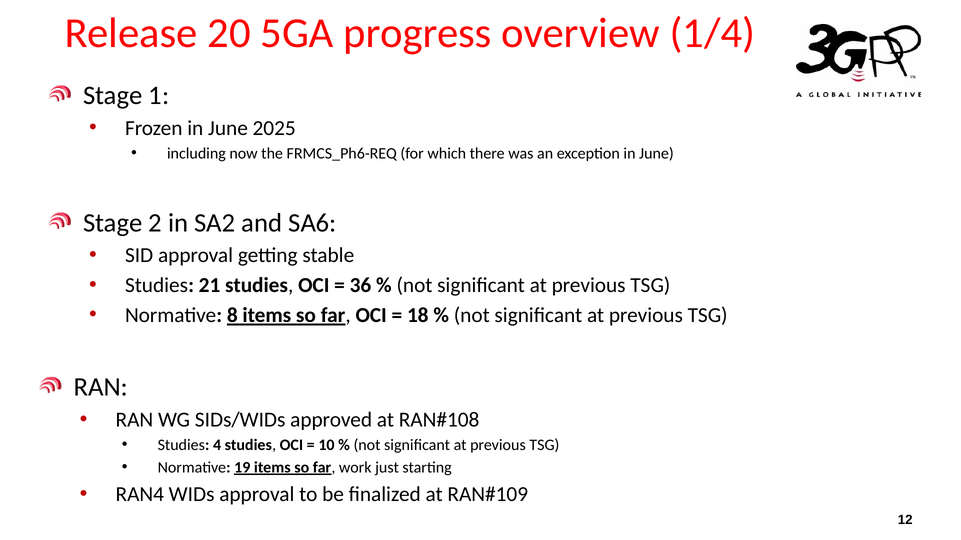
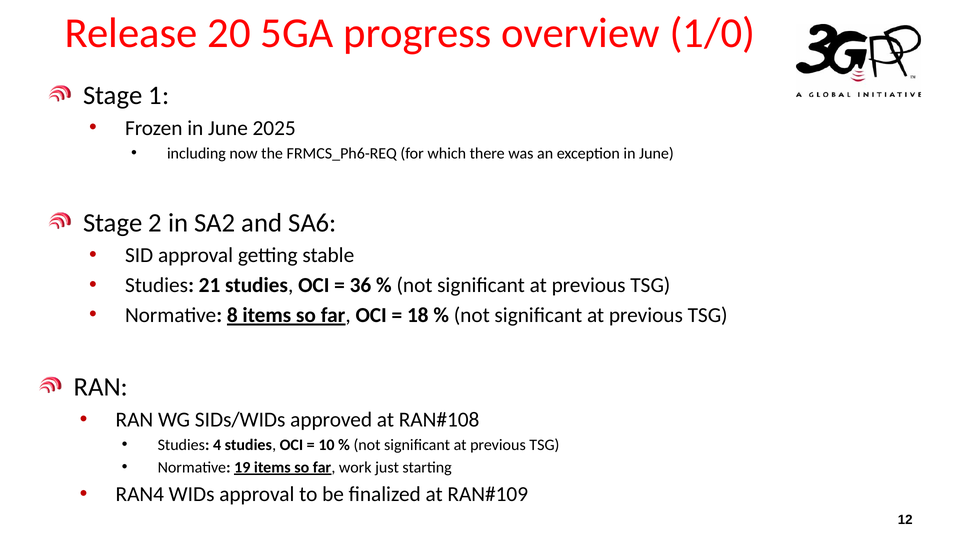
1/4: 1/4 -> 1/0
